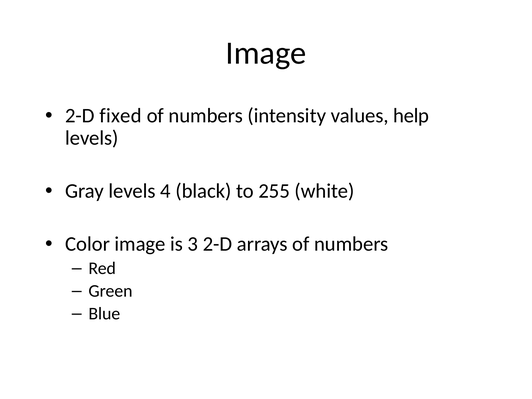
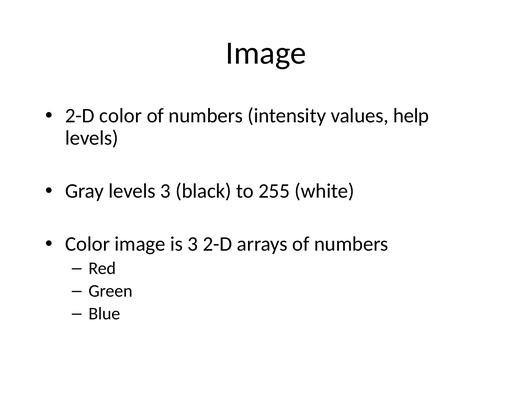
2-D fixed: fixed -> color
levels 4: 4 -> 3
